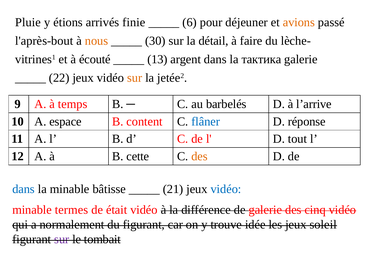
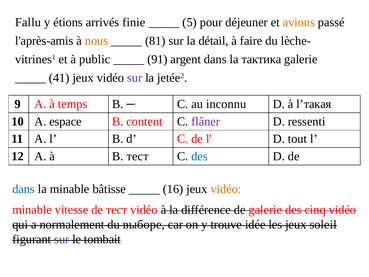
Pluie: Pluie -> Fallu
6: 6 -> 5
l'après-bout: l'après-bout -> l'après-amis
30: 30 -> 81
écouté: écouté -> public
13: 13 -> 91
22: 22 -> 41
sur at (135, 78) colour: orange -> purple
barbelés: barbelés -> inconnu
l’arrive: l’arrive -> l’такая
flâner colour: blue -> purple
réponse: réponse -> ressenti
B cette: cette -> тест
des at (200, 156) colour: orange -> blue
21: 21 -> 16
vidéo at (226, 189) colour: blue -> orange
termes: termes -> vitesse
de était: était -> тест
du figurant: figurant -> выборе
